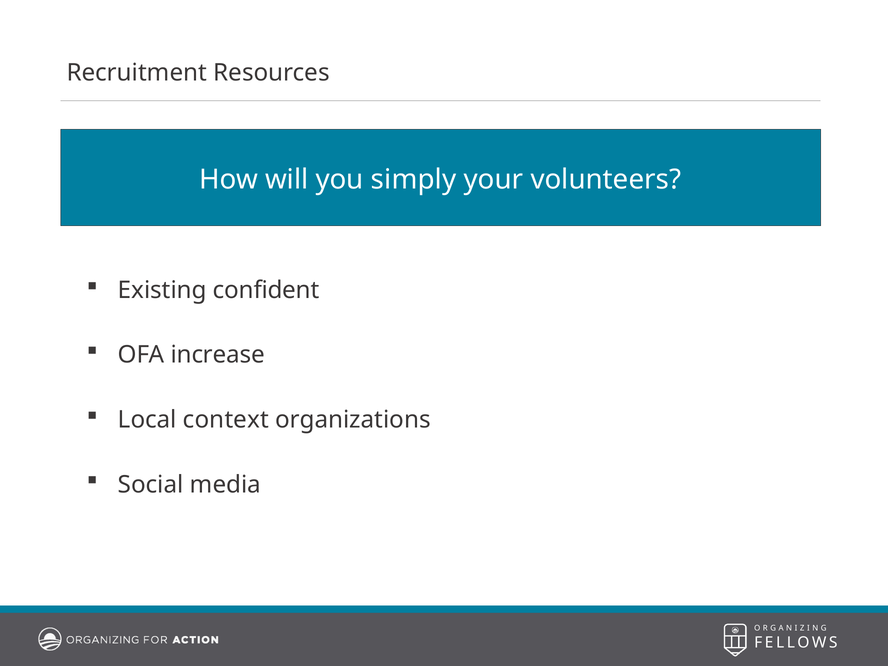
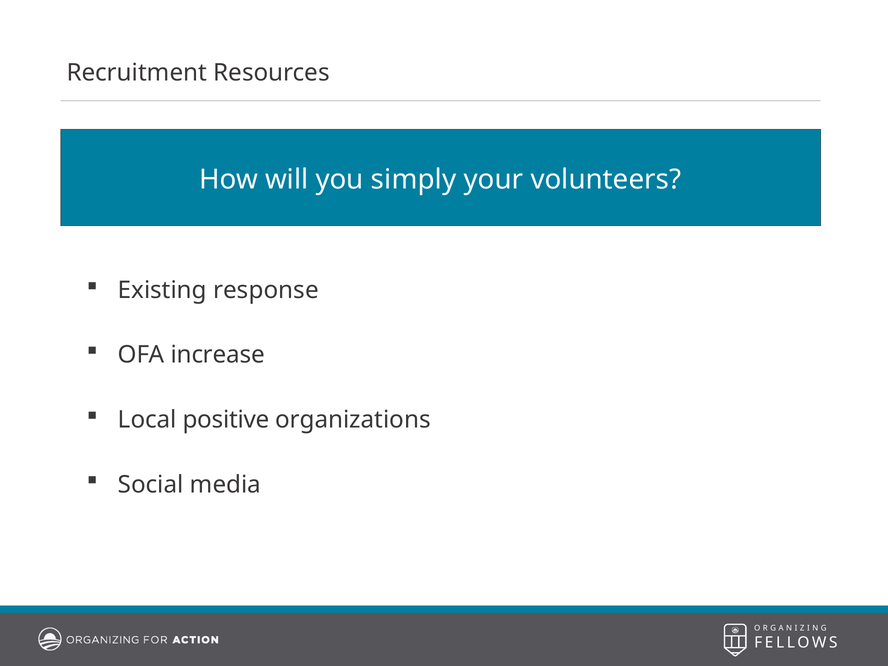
confident: confident -> response
context: context -> positive
